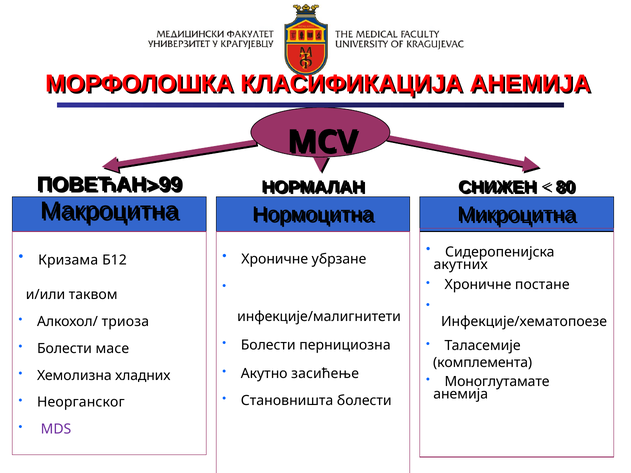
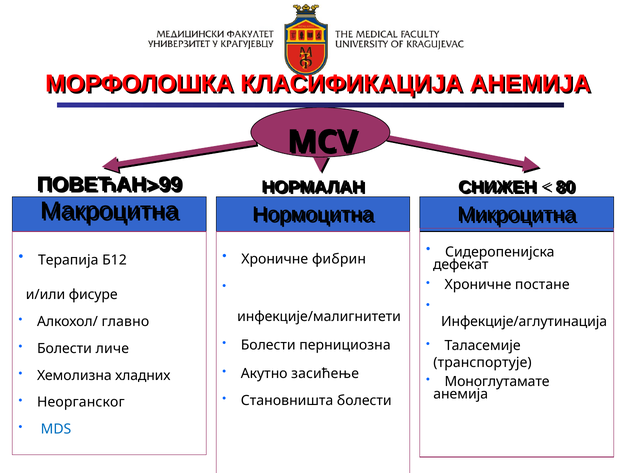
Кризама: Кризама -> Терапија
убрзaнe: убрзaнe -> фибрин
акутних: акутних -> дефeкат
таквом: таквом -> фисуре
триоза: триоза -> главно
Инфекције/хематопоезе: Инфекције/хематопоезе -> Инфекције/аглутинација
масе: масе -> личе
комплемента: комплемента -> транспортује
MDS colour: purple -> blue
